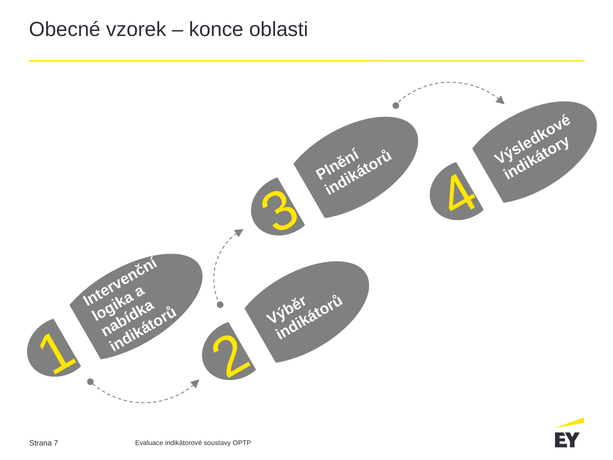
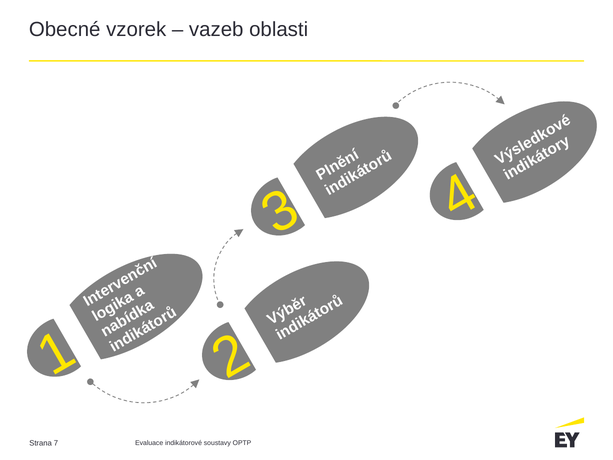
konce: konce -> vazeb
